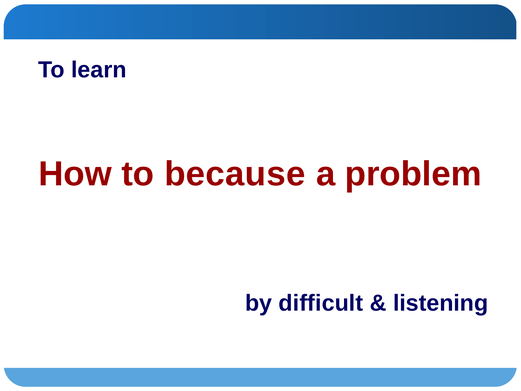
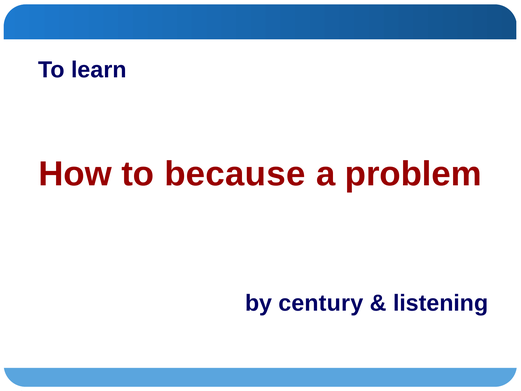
difficult: difficult -> century
